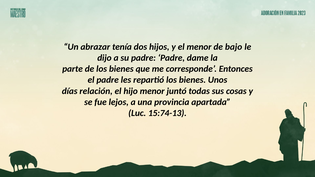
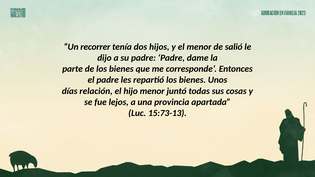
abrazar: abrazar -> recorrer
bajo: bajo -> salió
15:74-13: 15:74-13 -> 15:73-13
